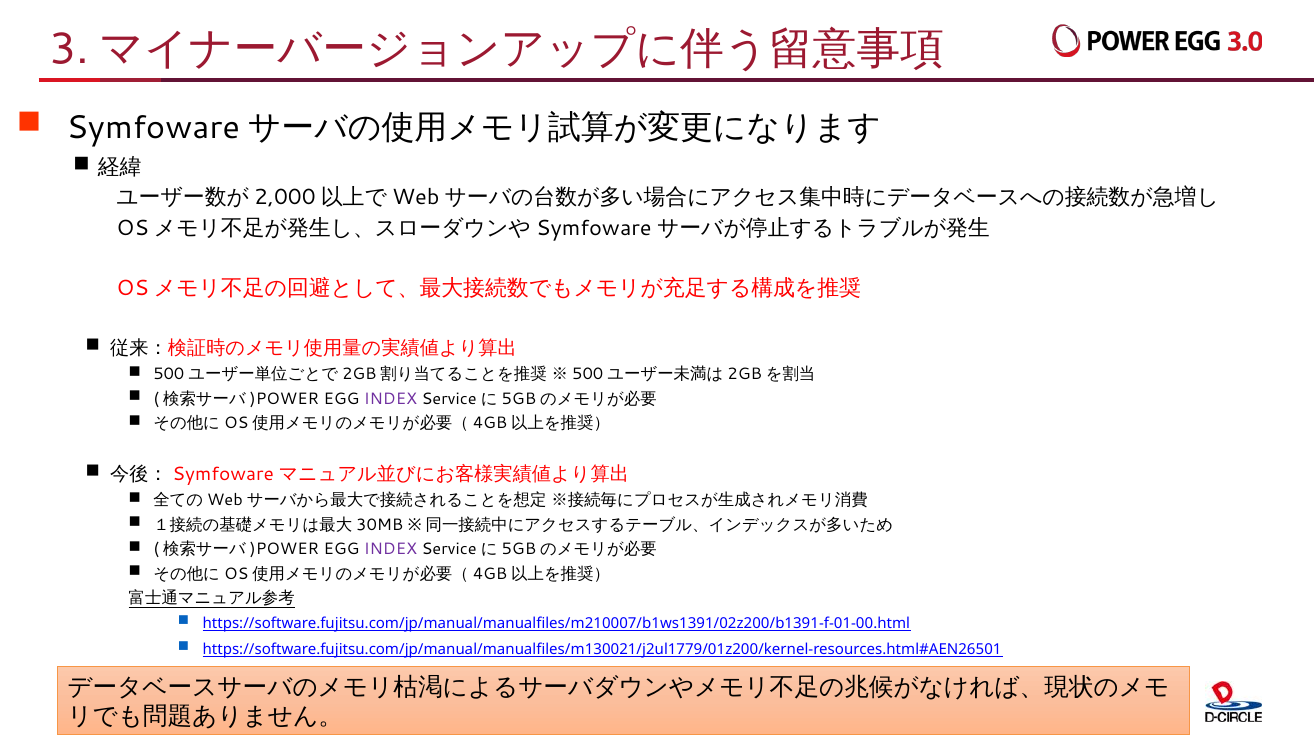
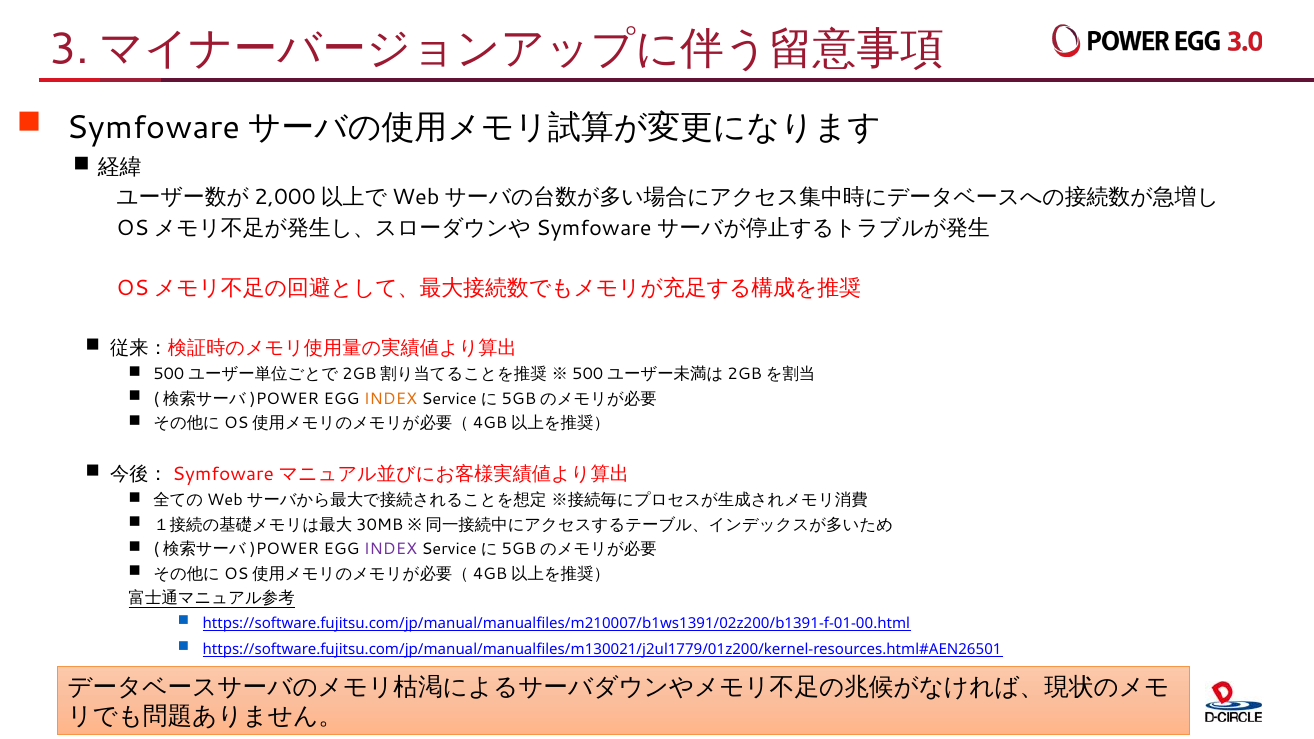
INDEX at (390, 399) colour: purple -> orange
